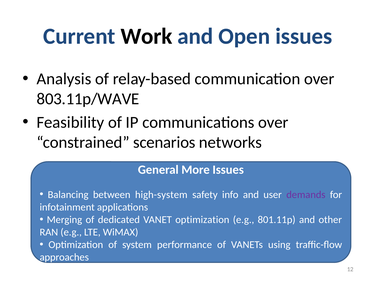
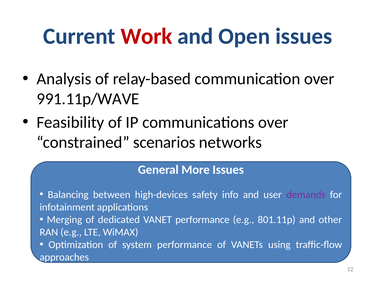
Work colour: black -> red
803.11p/WAVE: 803.11p/WAVE -> 991.11p/WAVE
high-system: high-system -> high-devices
VANET optimization: optimization -> performance
